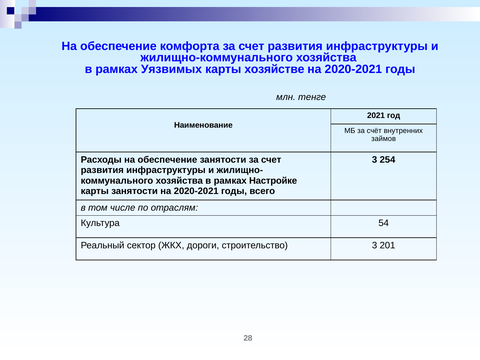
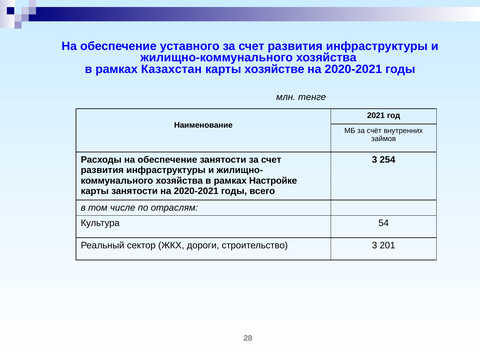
комфорта: комфорта -> уставного
Уязвимых: Уязвимых -> Казахстан
